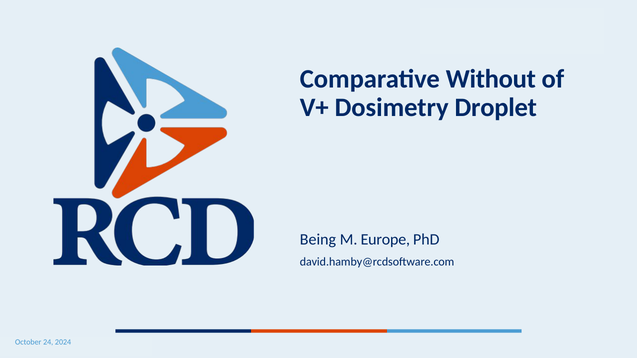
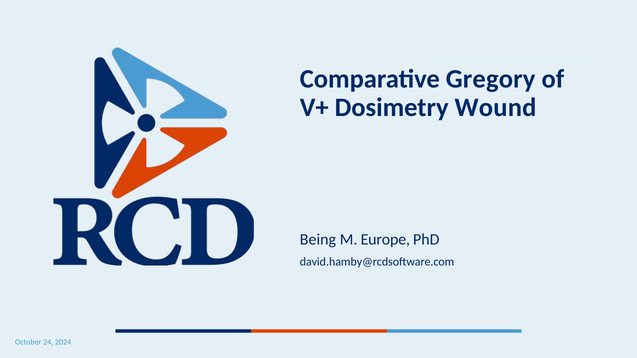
Without: Without -> Gregory
Droplet: Droplet -> Wound
